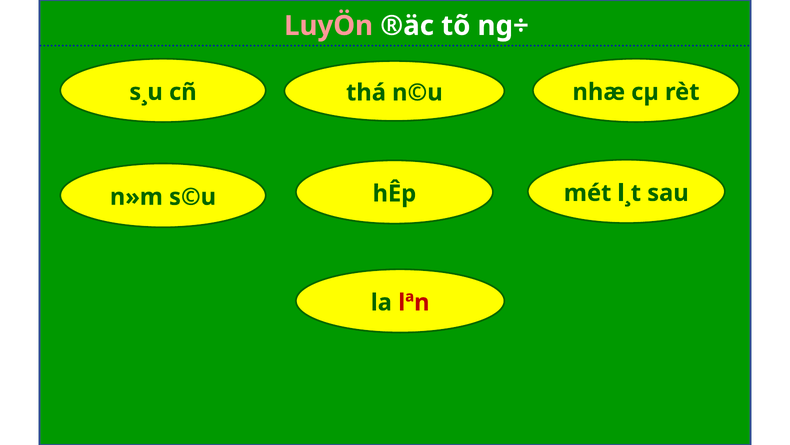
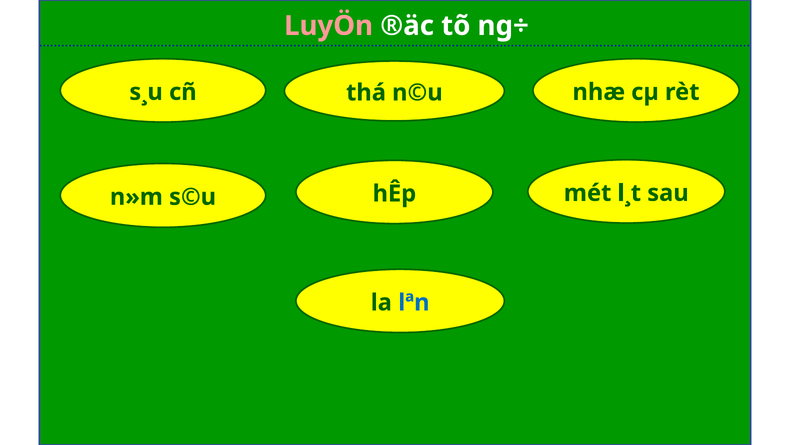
lªn colour: red -> blue
